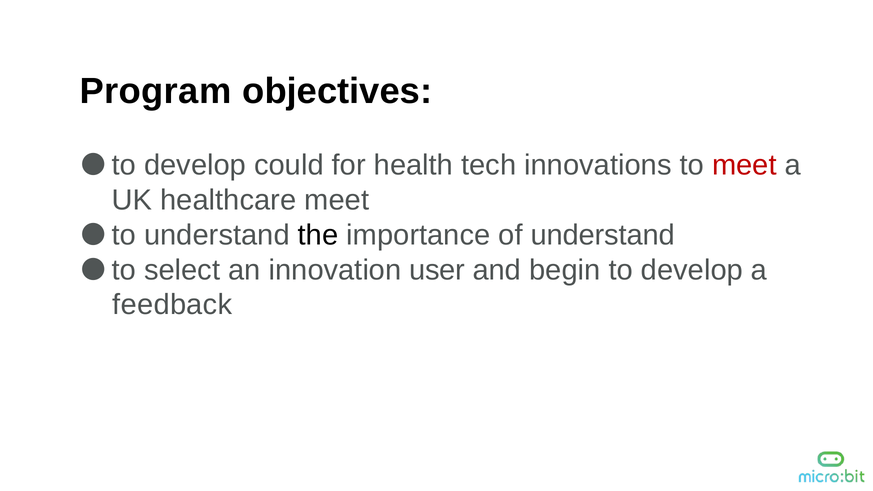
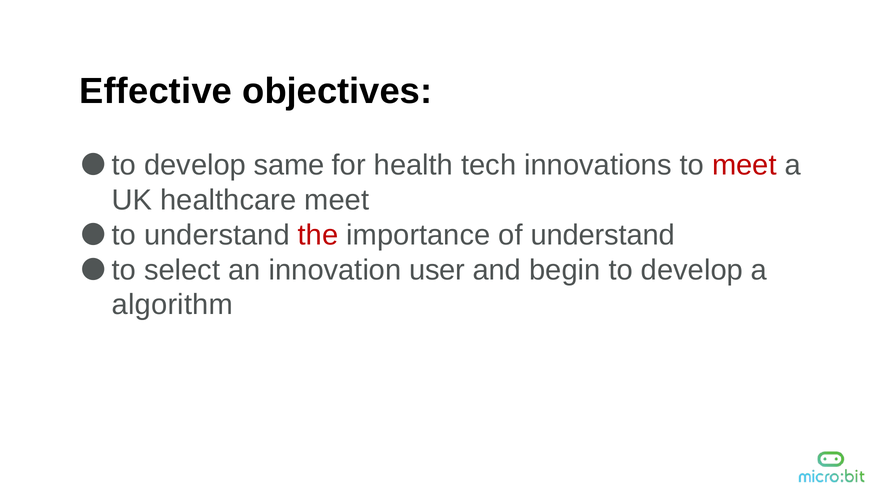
Program: Program -> Effective
could: could -> same
the colour: black -> red
feedback: feedback -> algorithm
